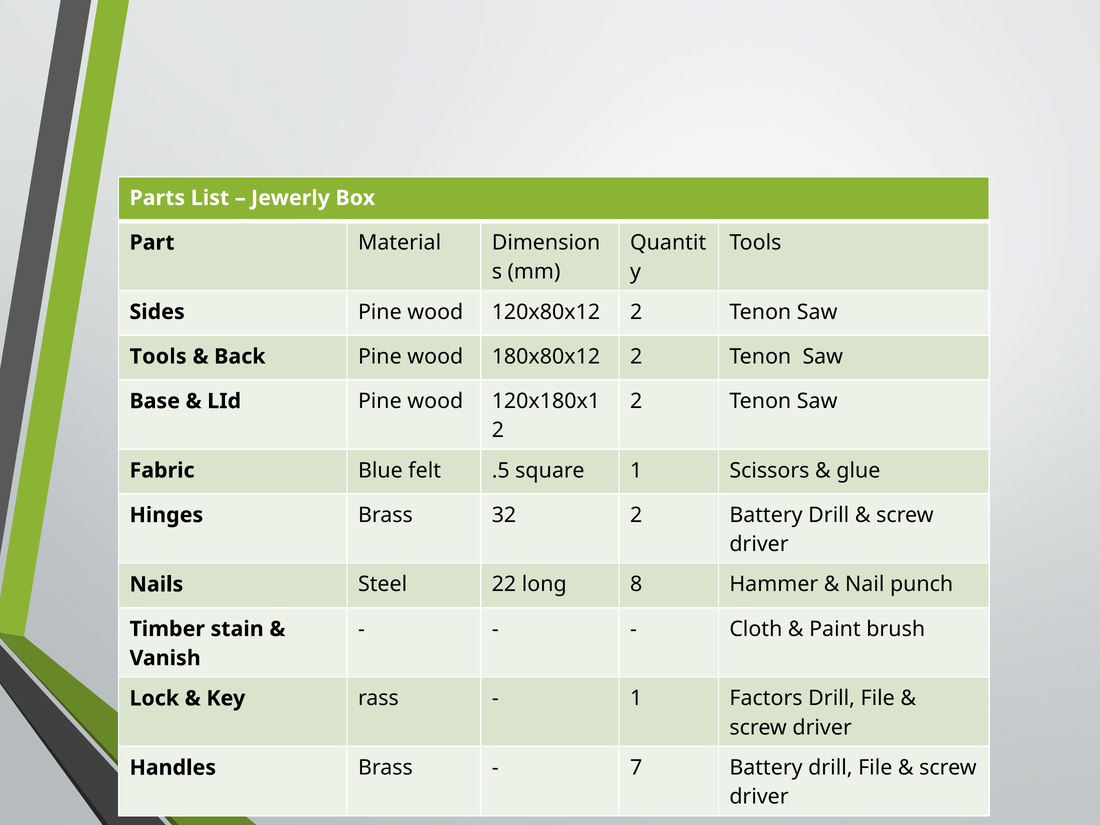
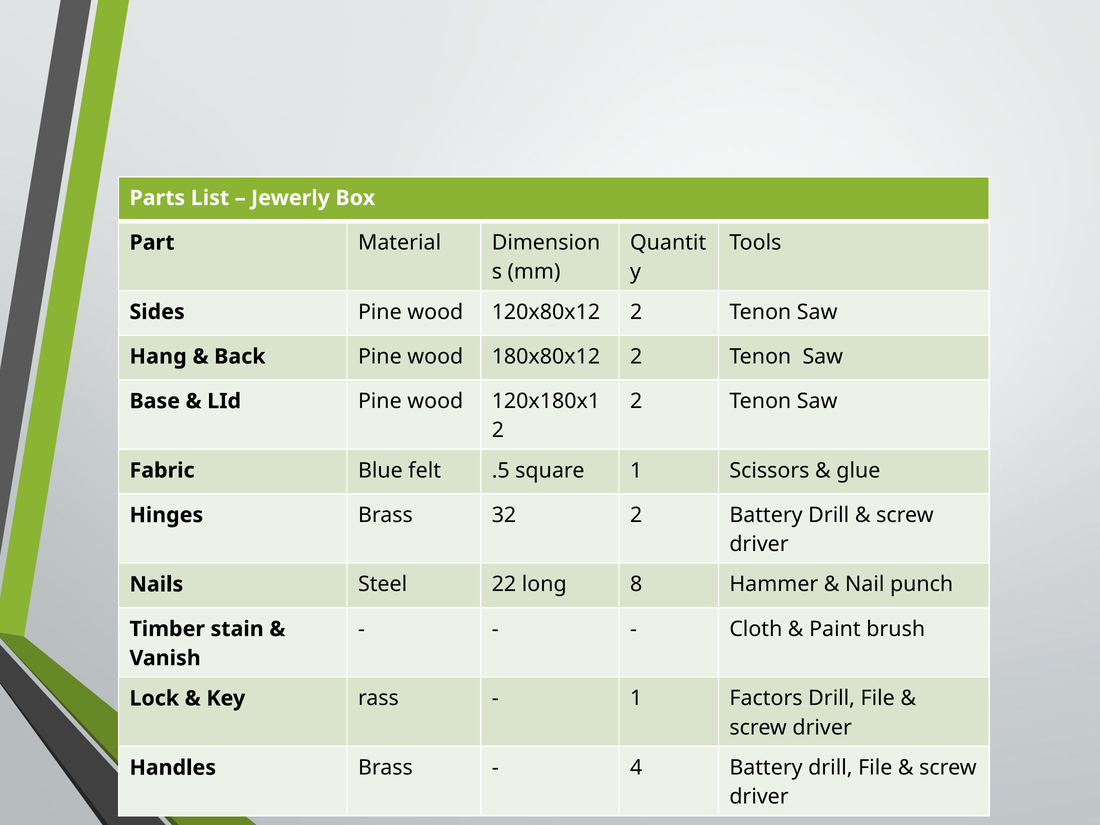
Tools at (158, 357): Tools -> Hang
7: 7 -> 4
